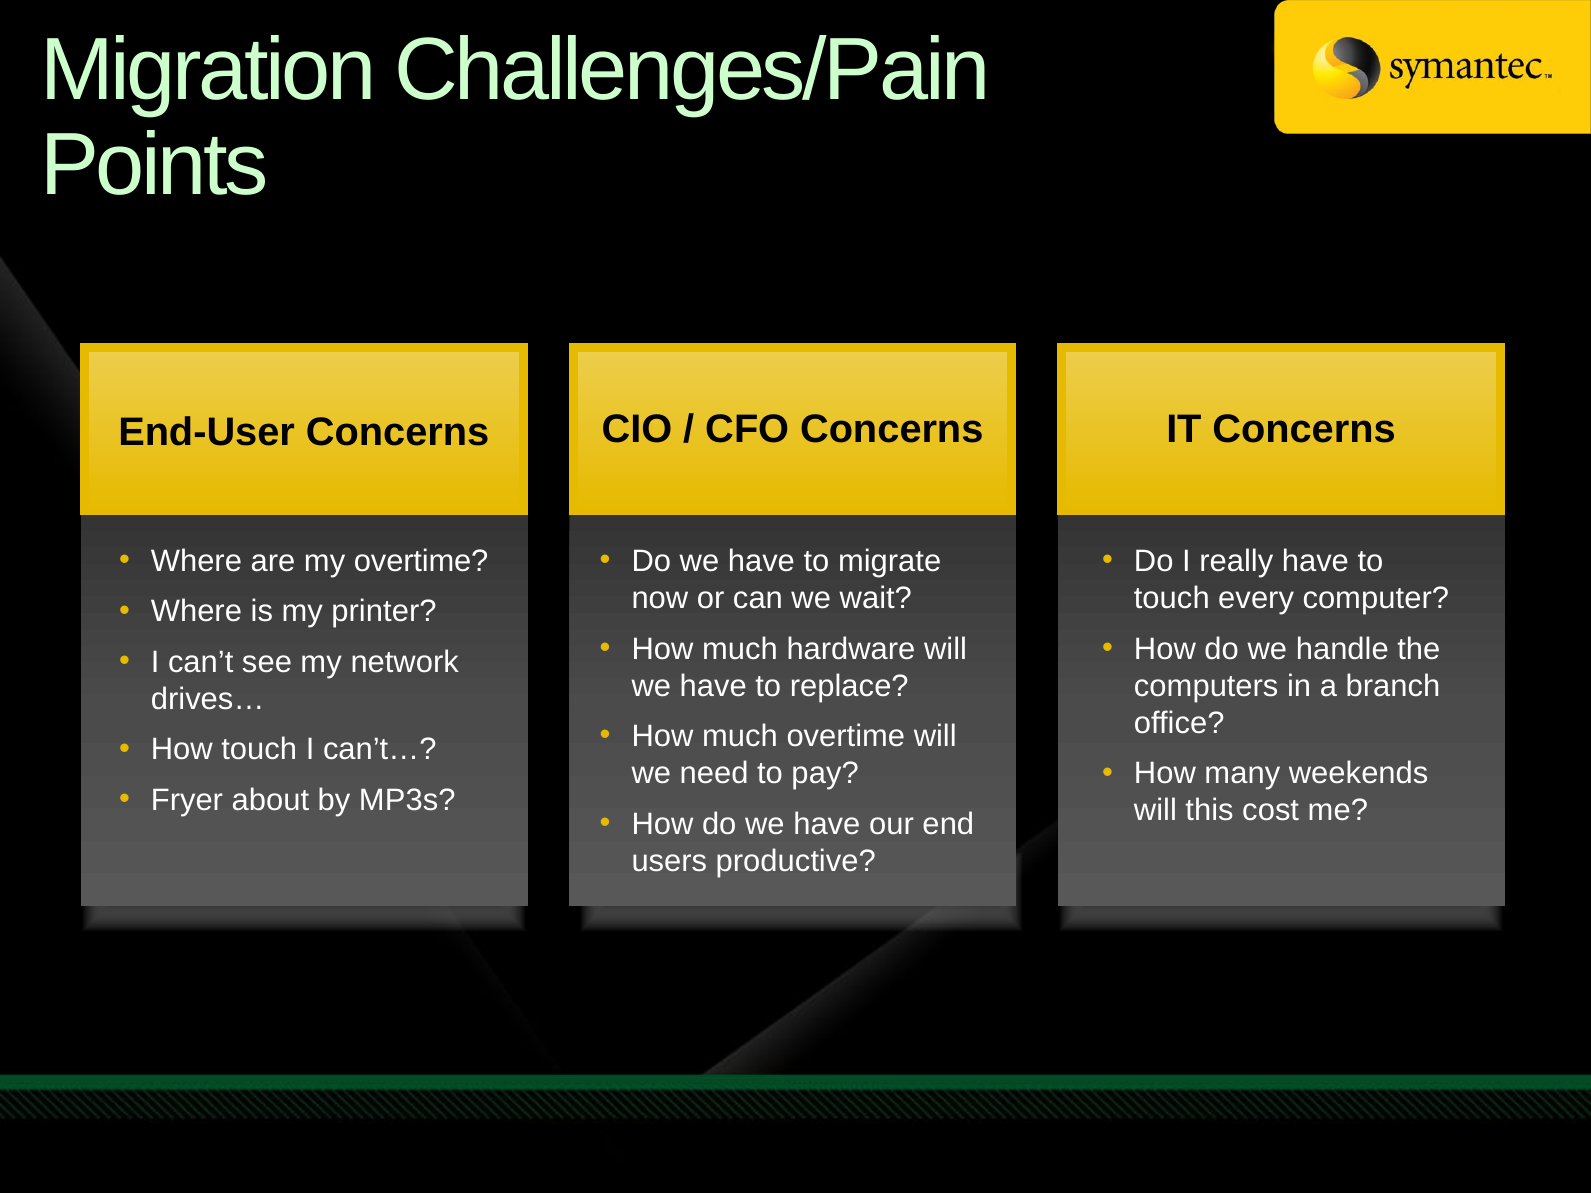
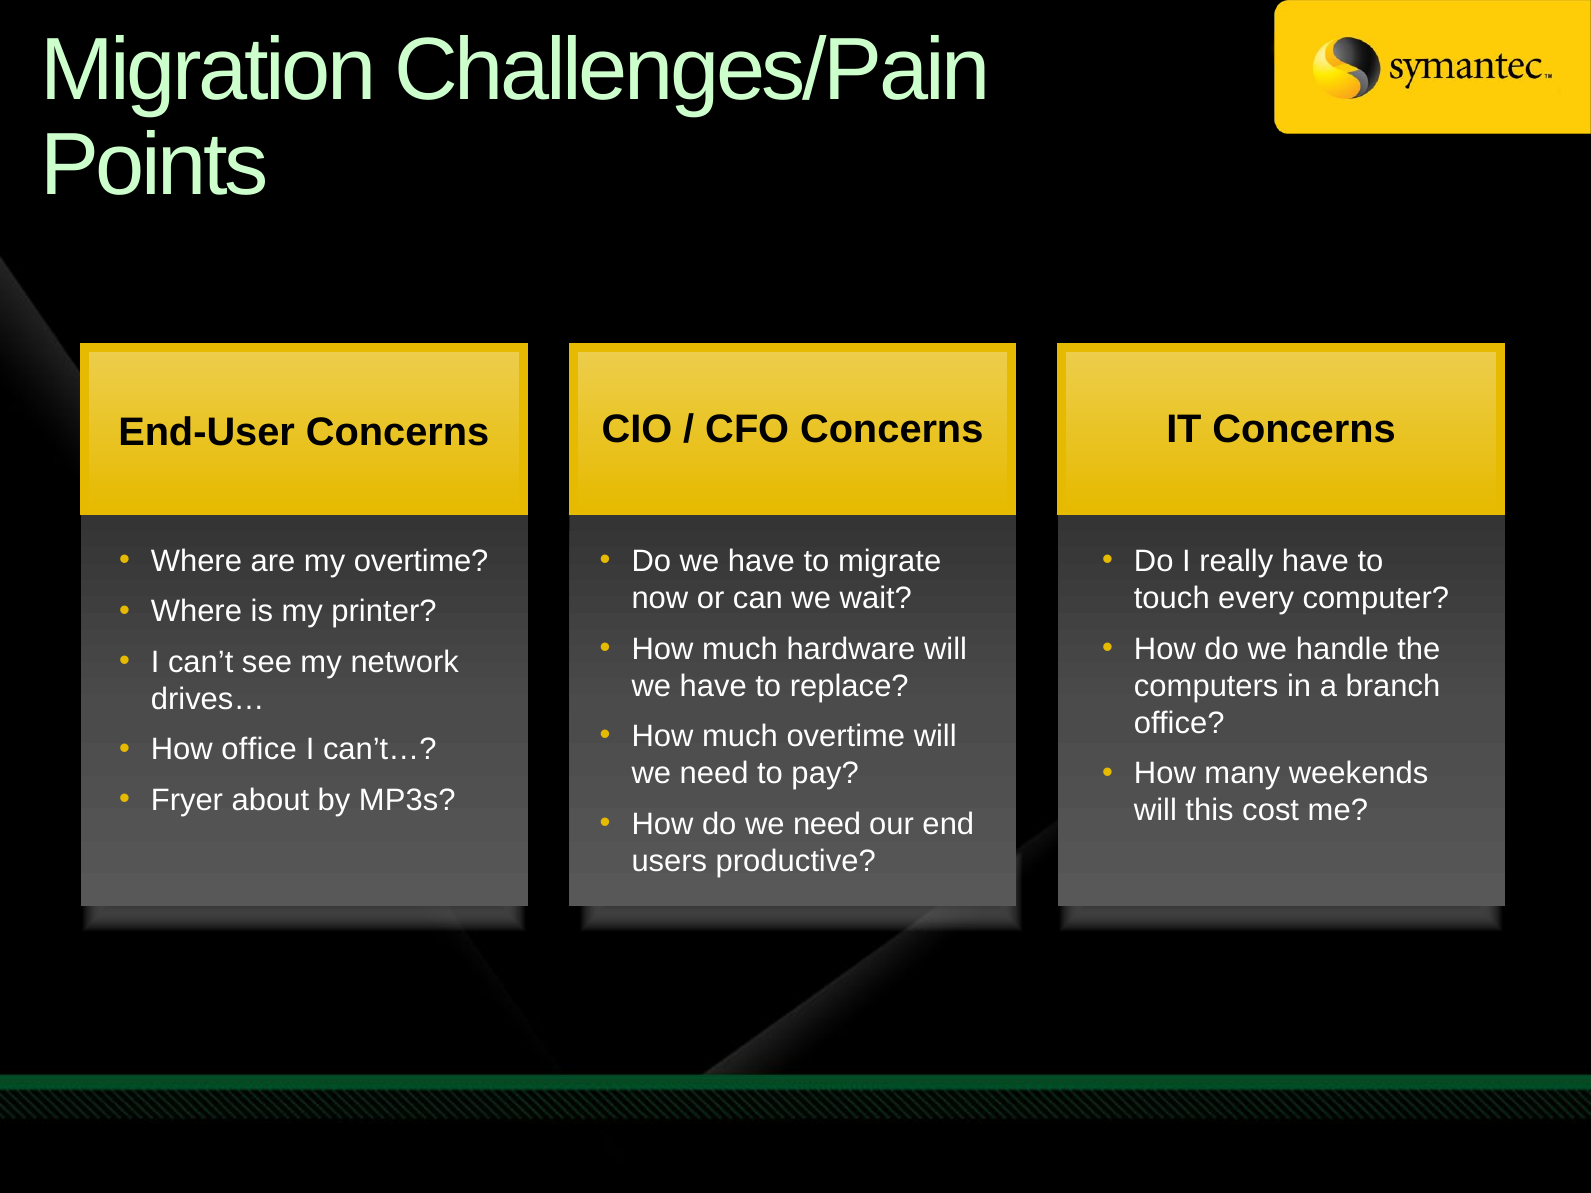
How touch: touch -> office
How do we have: have -> need
